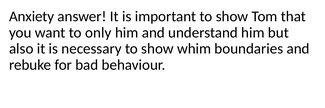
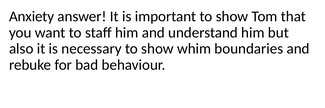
only: only -> staff
